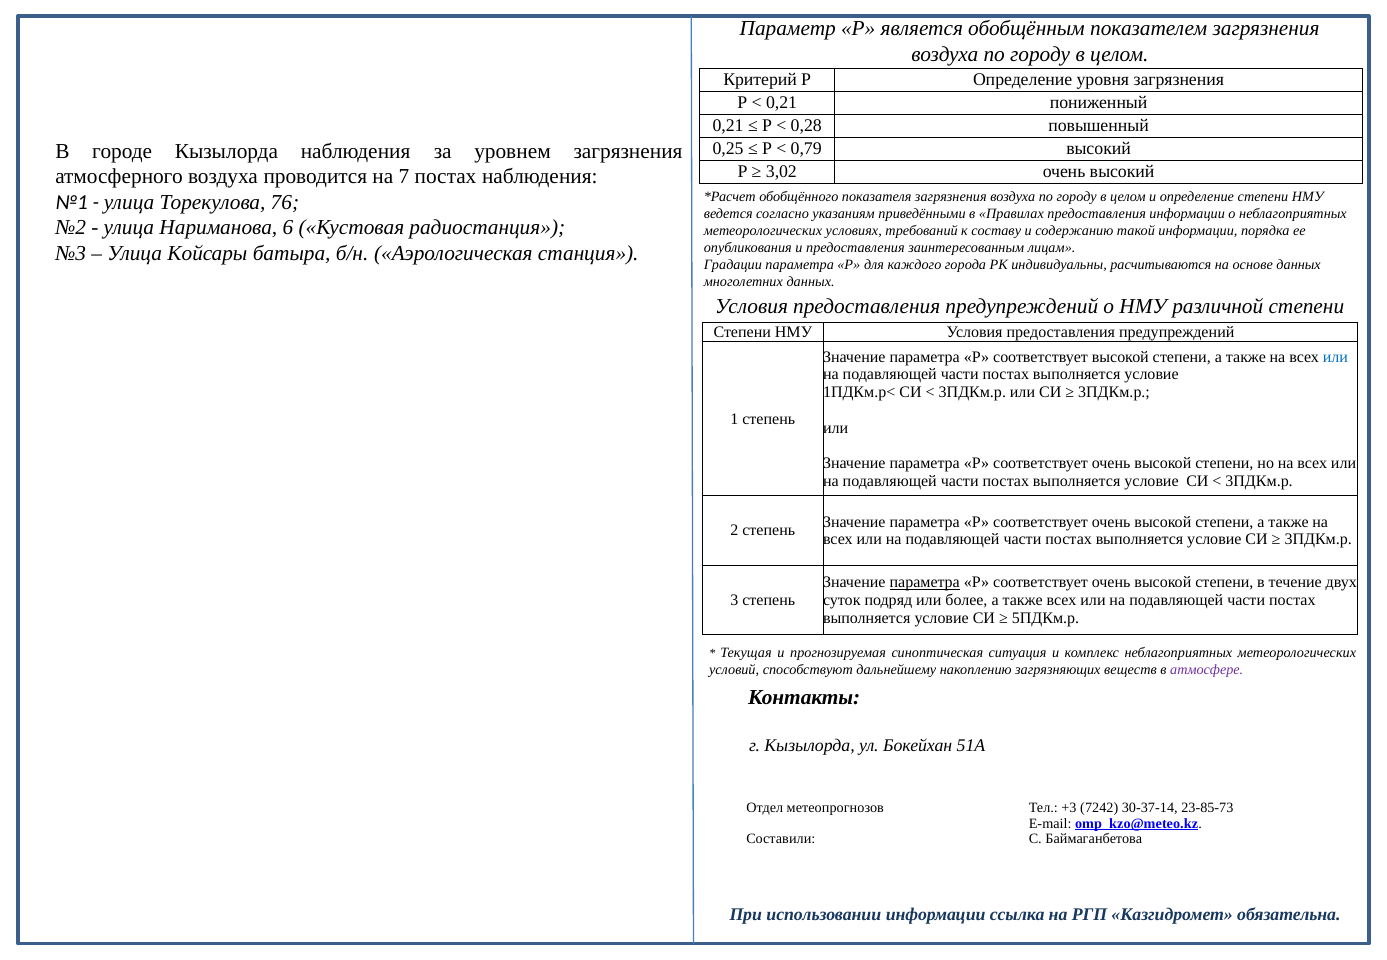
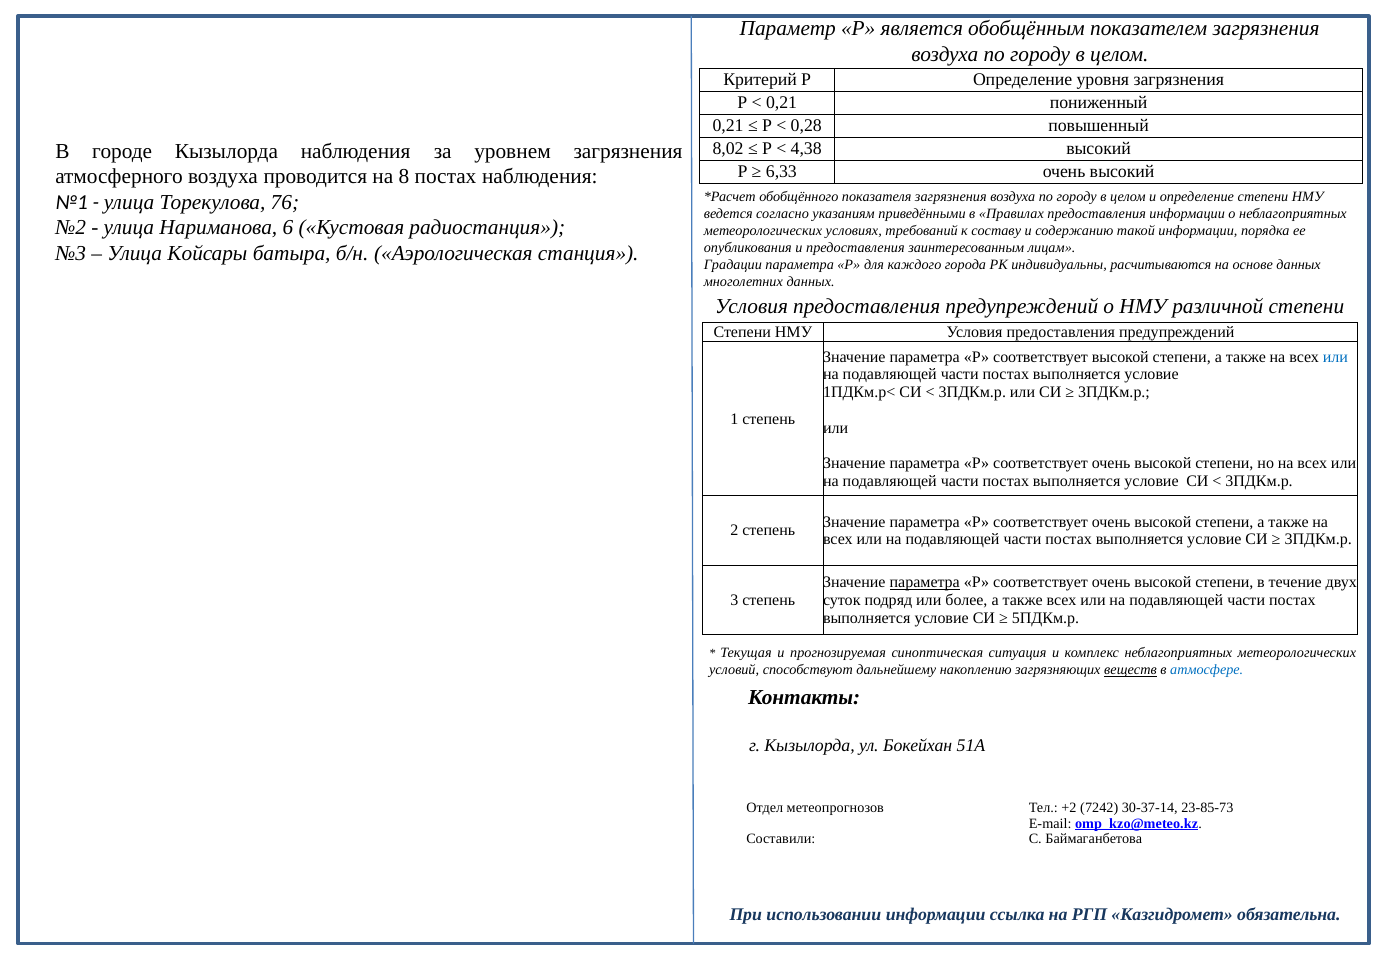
0,25: 0,25 -> 8,02
0,79: 0,79 -> 4,38
3,02: 3,02 -> 6,33
7: 7 -> 8
веществ underline: none -> present
атмосфере colour: purple -> blue
+3: +3 -> +2
